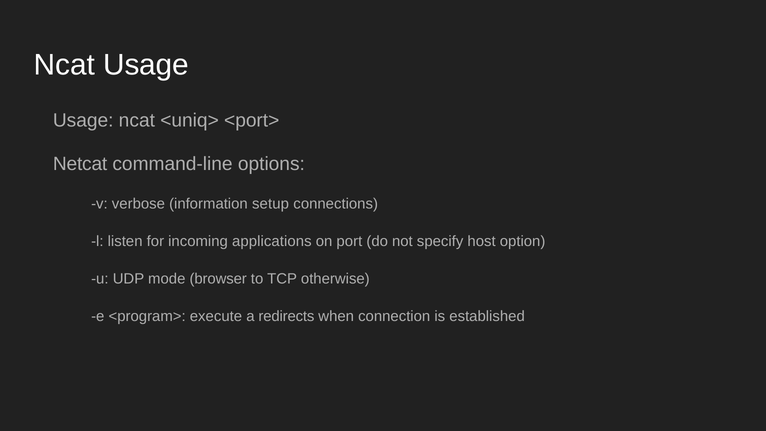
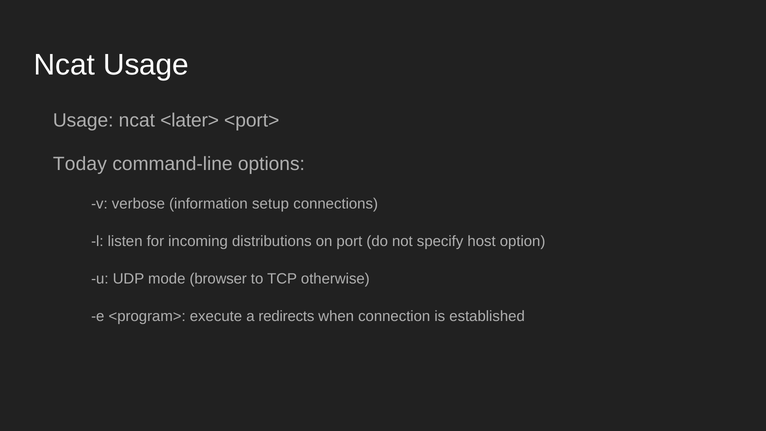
<uniq>: <uniq> -> <later>
Netcat: Netcat -> Today
applications: applications -> distributions
